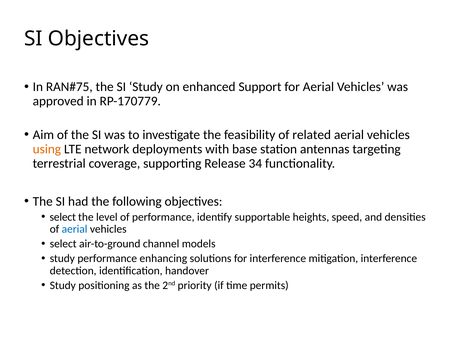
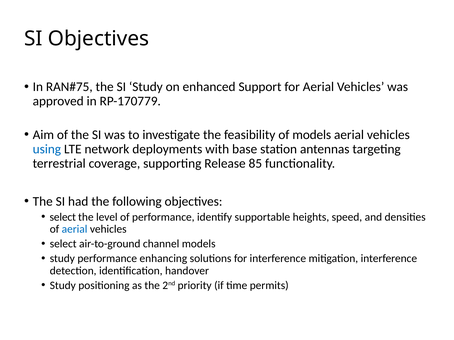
of related: related -> models
using colour: orange -> blue
34: 34 -> 85
